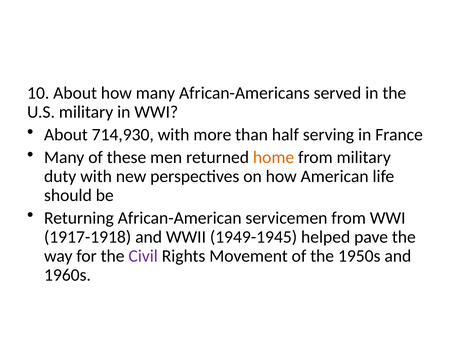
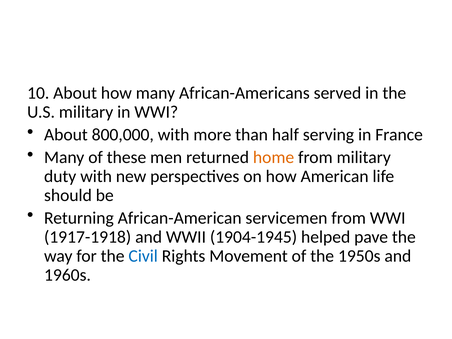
714,930: 714,930 -> 800,000
1949-1945: 1949-1945 -> 1904-1945
Civil colour: purple -> blue
